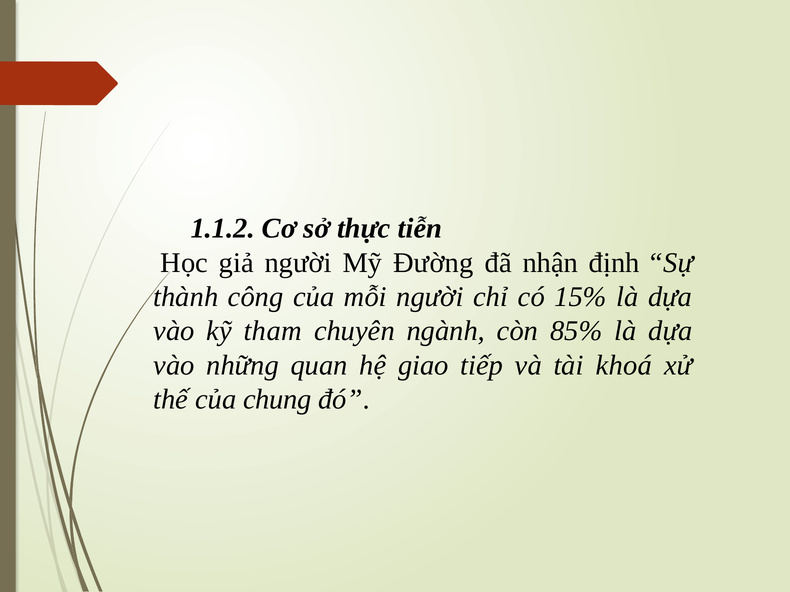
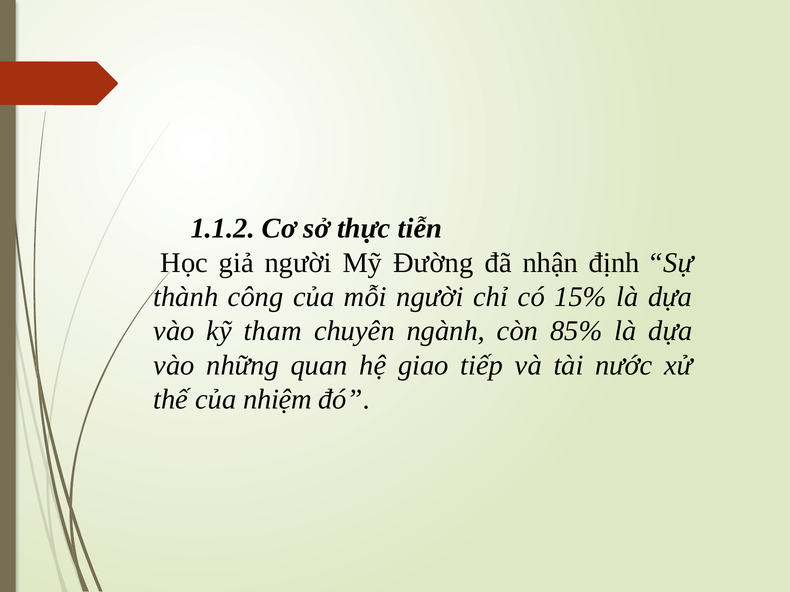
khoá: khoá -> nước
chung: chung -> nhiệm
